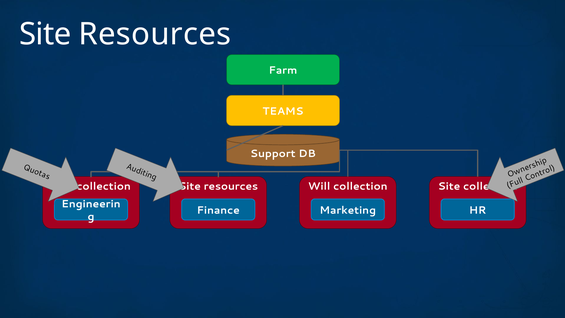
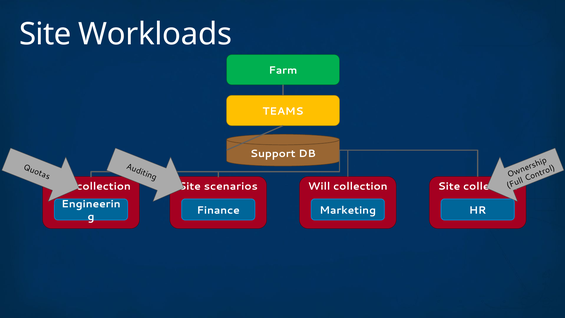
Resources at (155, 34): Resources -> Workloads
resources at (231, 186): resources -> scenarios
